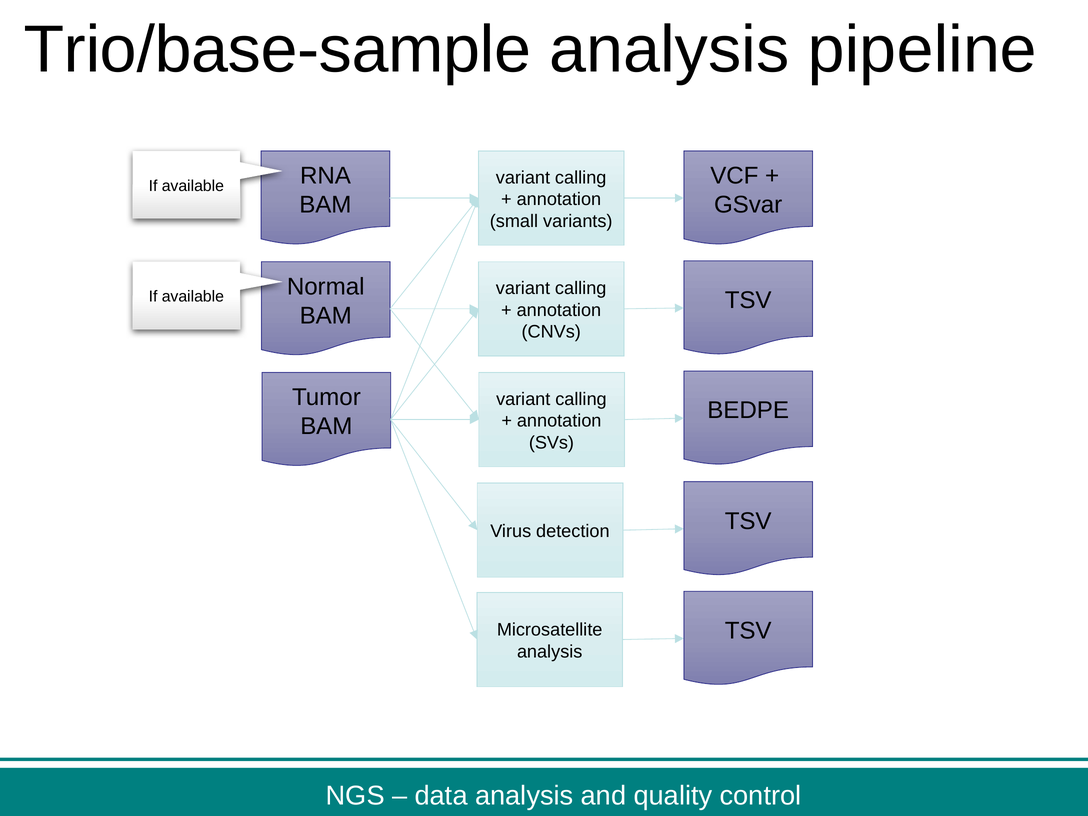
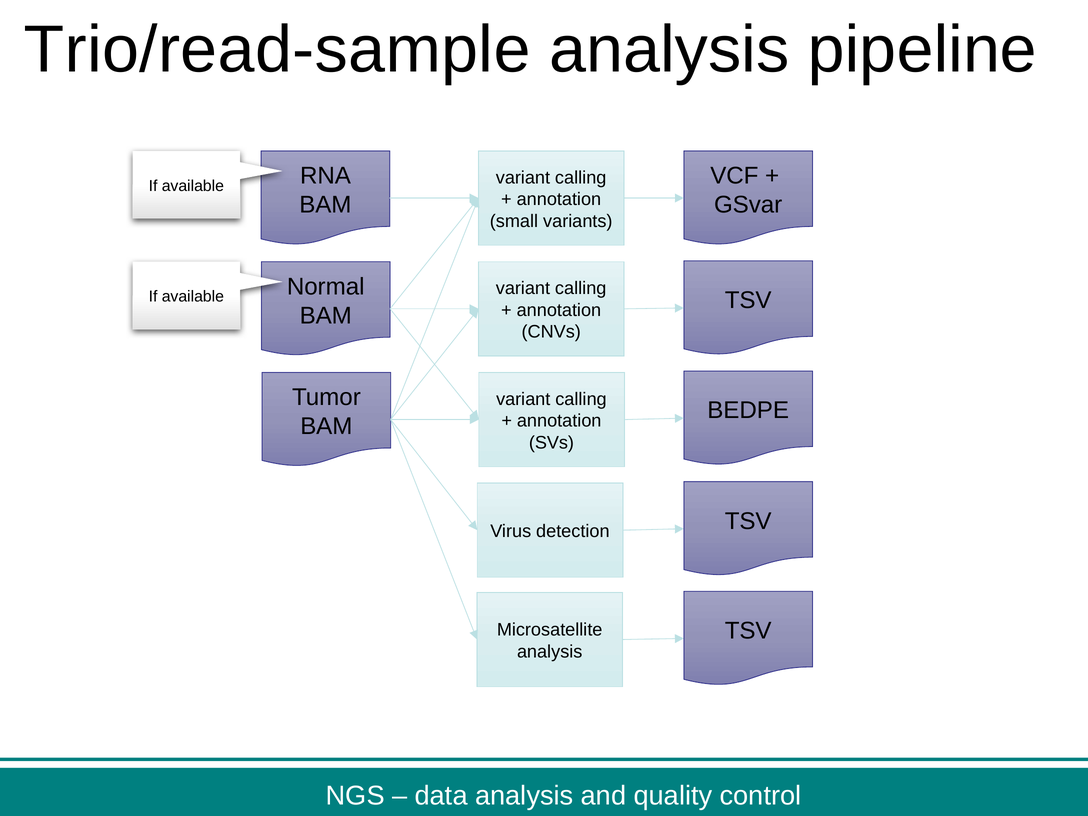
Trio/base-sample: Trio/base-sample -> Trio/read-sample
